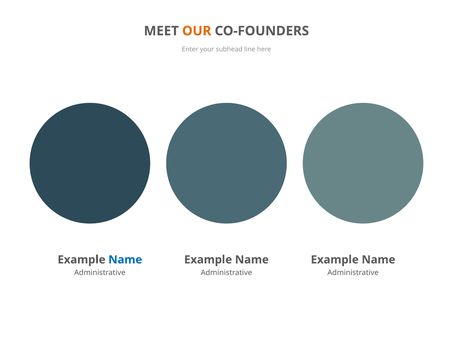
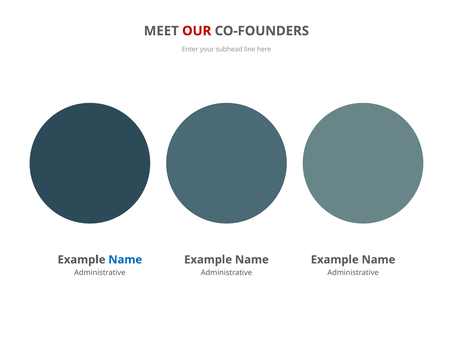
OUR colour: orange -> red
